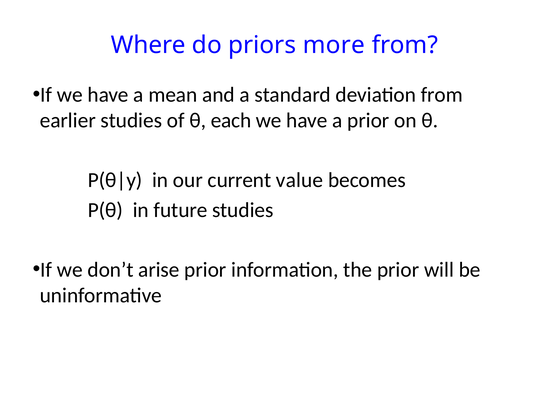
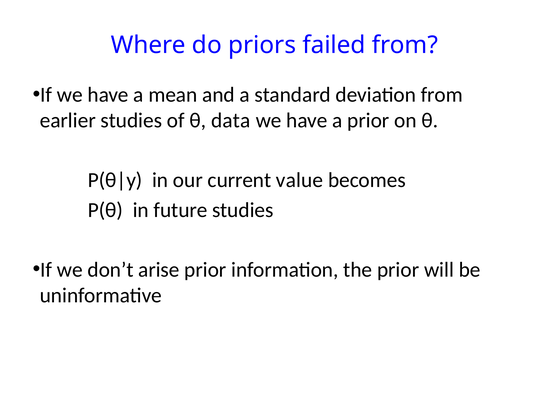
more: more -> failed
each: each -> data
